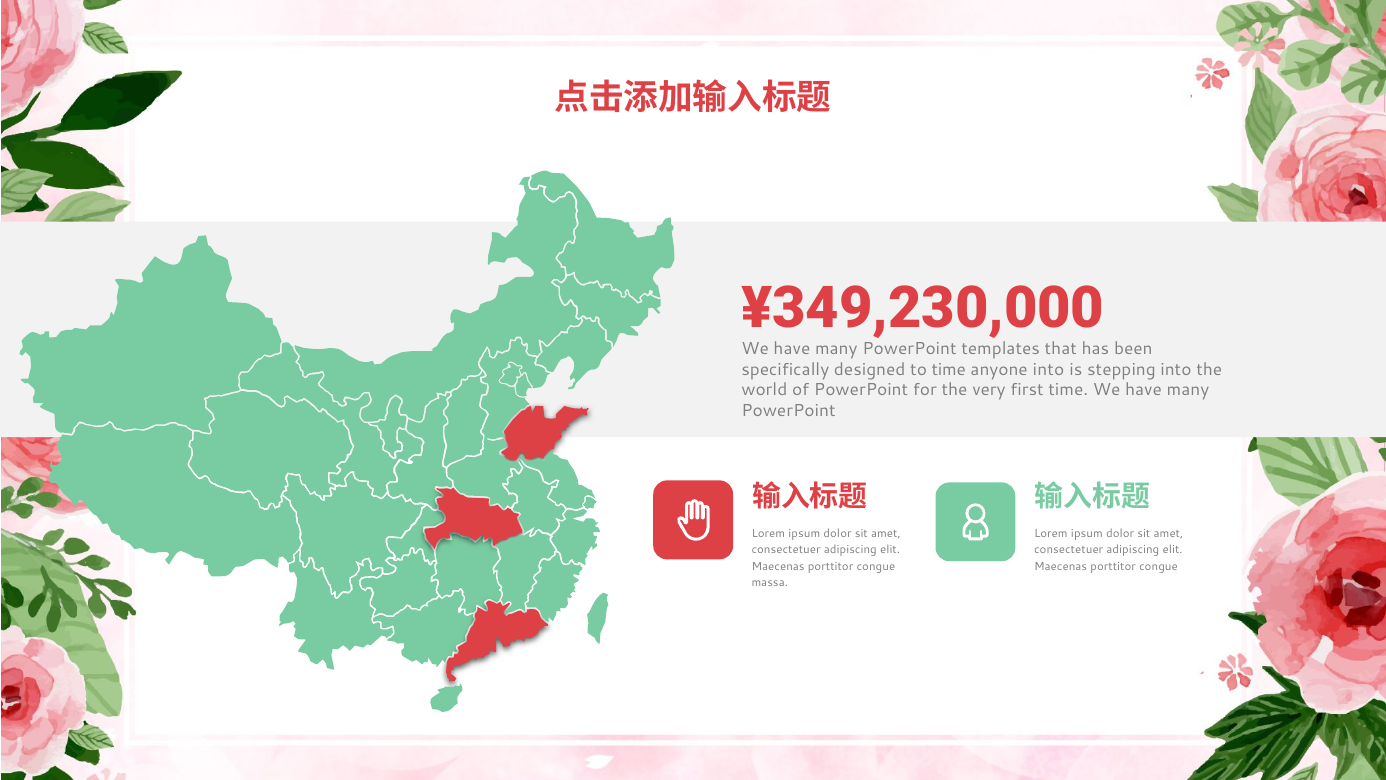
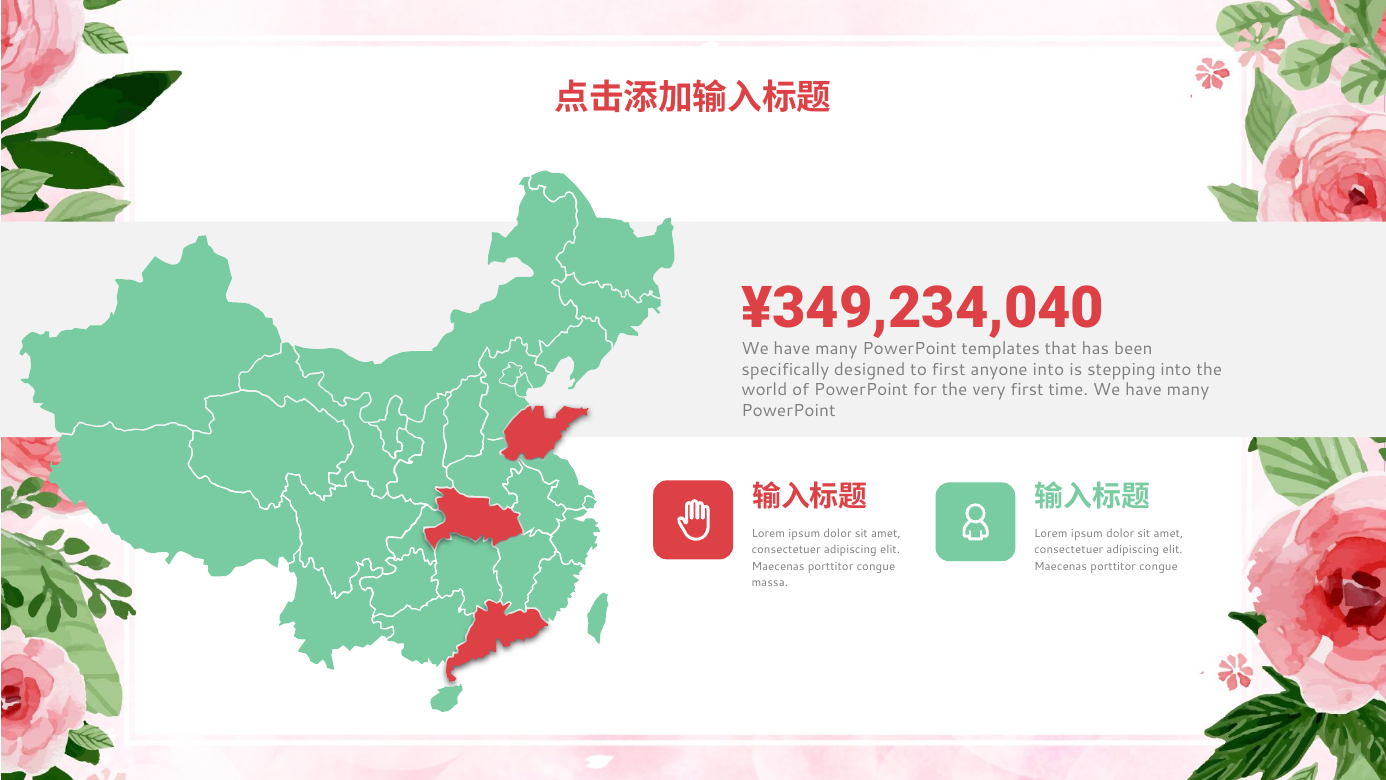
¥349,230,000: ¥349,230,000 -> ¥349,234,040
to time: time -> first
